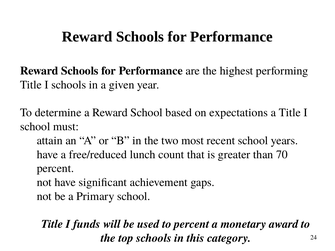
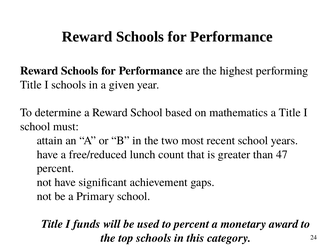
expectations: expectations -> mathematics
70: 70 -> 47
